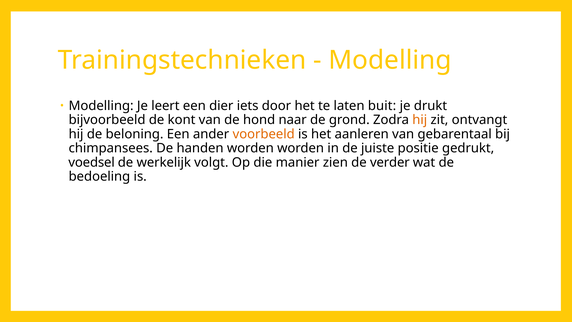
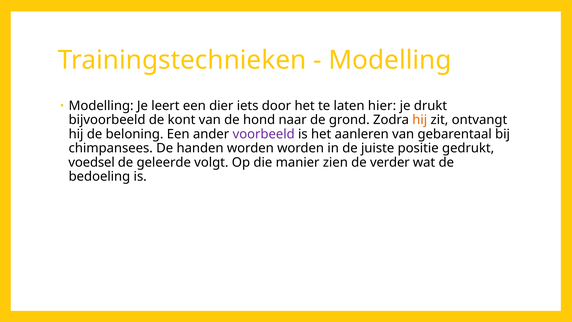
buit: buit -> hier
voorbeeld colour: orange -> purple
werkelijk: werkelijk -> geleerde
